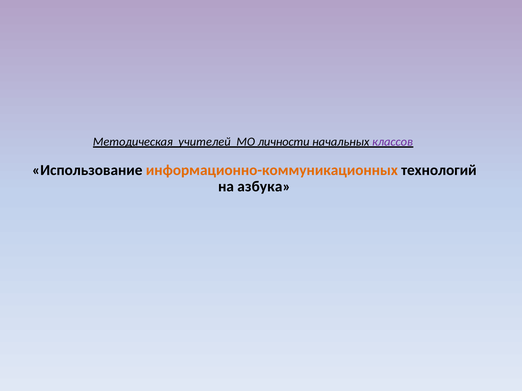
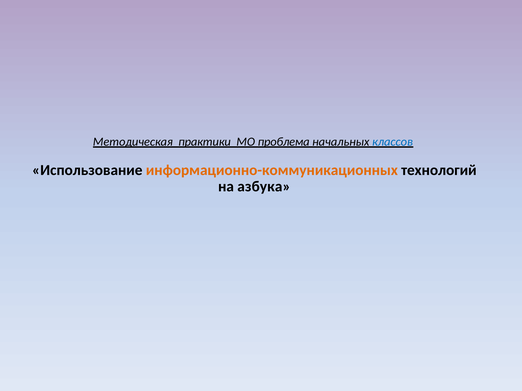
учителей: учителей -> практики
личности: личности -> проблема
классов colour: purple -> blue
